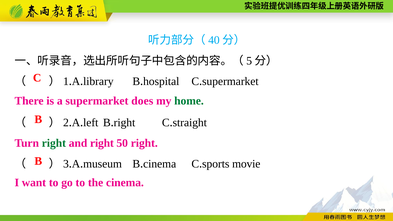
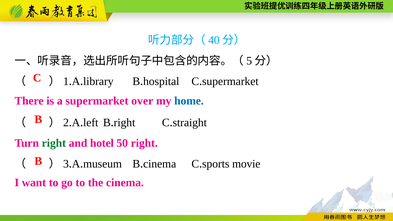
does: does -> over
home colour: green -> blue
and right: right -> hotel
